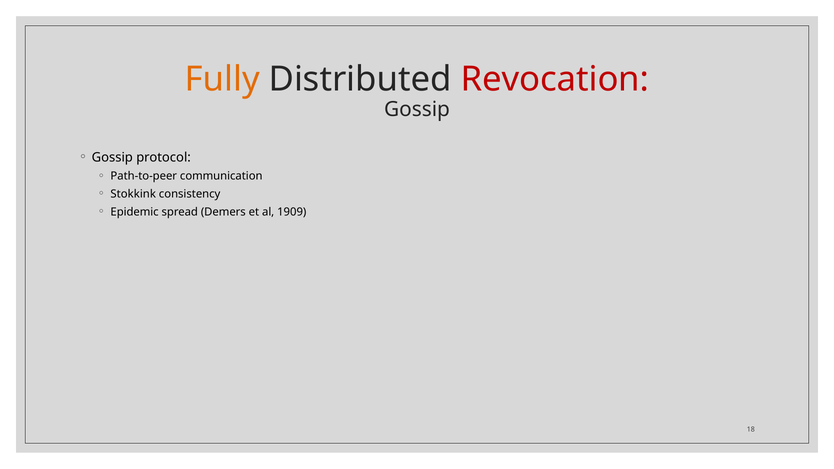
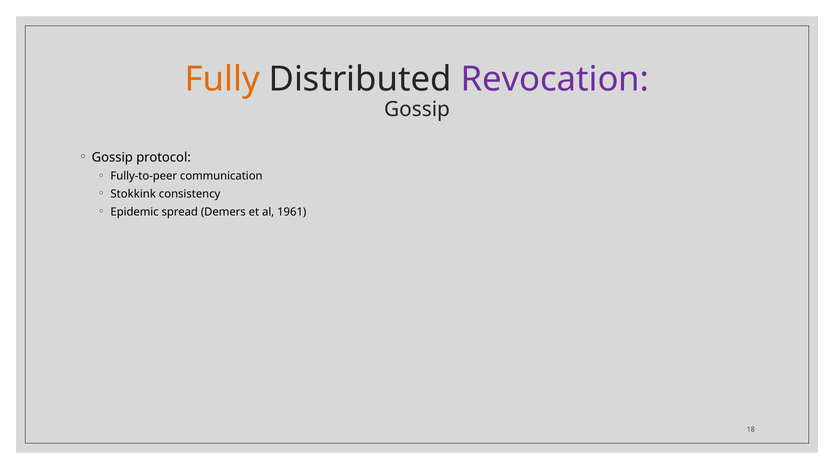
Revocation colour: red -> purple
Path-to-peer: Path-to-peer -> Fully-to-peer
1909: 1909 -> 1961
